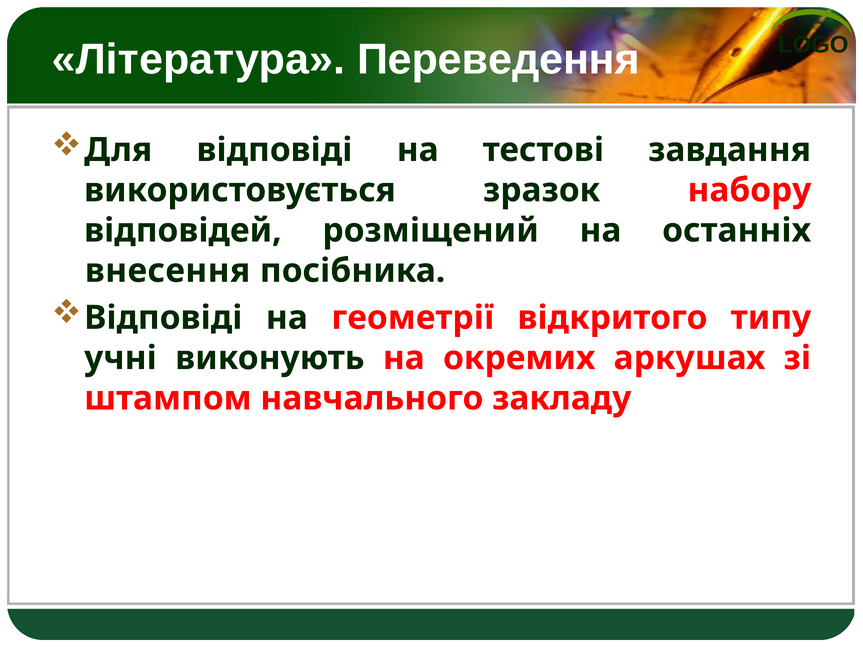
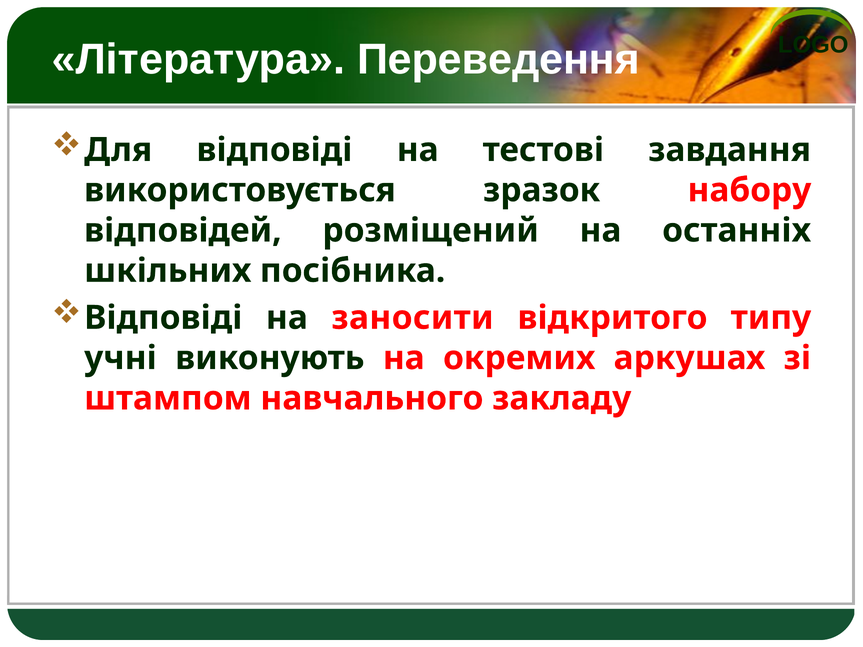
внесення: внесення -> шкільних
геометрії: геометрії -> заносити
